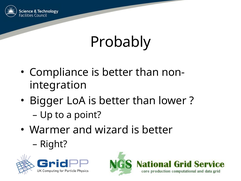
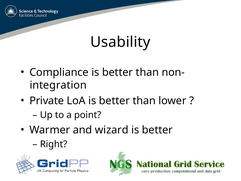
Probably: Probably -> Usability
Bigger: Bigger -> Private
